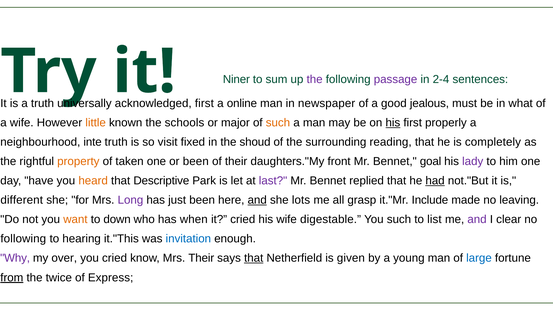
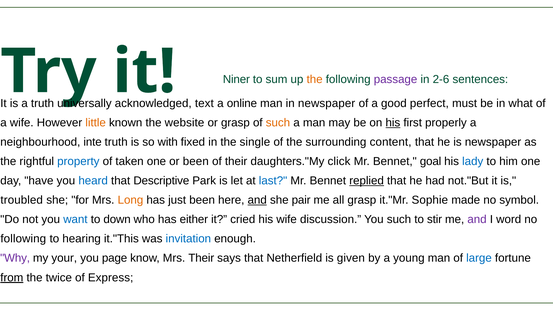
the at (315, 79) colour: purple -> orange
2-4: 2-4 -> 2-6
first at (204, 103): first -> text
jealous: jealous -> perfect
schools: schools -> website
or major: major -> grasp
visit: visit -> with
shoud: shoud -> single
reading: reading -> content
is completely: completely -> newspaper
property colour: orange -> blue
front: front -> click
lady colour: purple -> blue
heard colour: orange -> blue
last colour: purple -> blue
replied underline: none -> present
had underline: present -> none
different: different -> troubled
Long colour: purple -> orange
lots: lots -> pair
Include: Include -> Sophie
leaving: leaving -> symbol
want colour: orange -> blue
when: when -> either
digestable: digestable -> discussion
list: list -> stir
clear: clear -> word
over: over -> your
you cried: cried -> page
that at (254, 258) underline: present -> none
